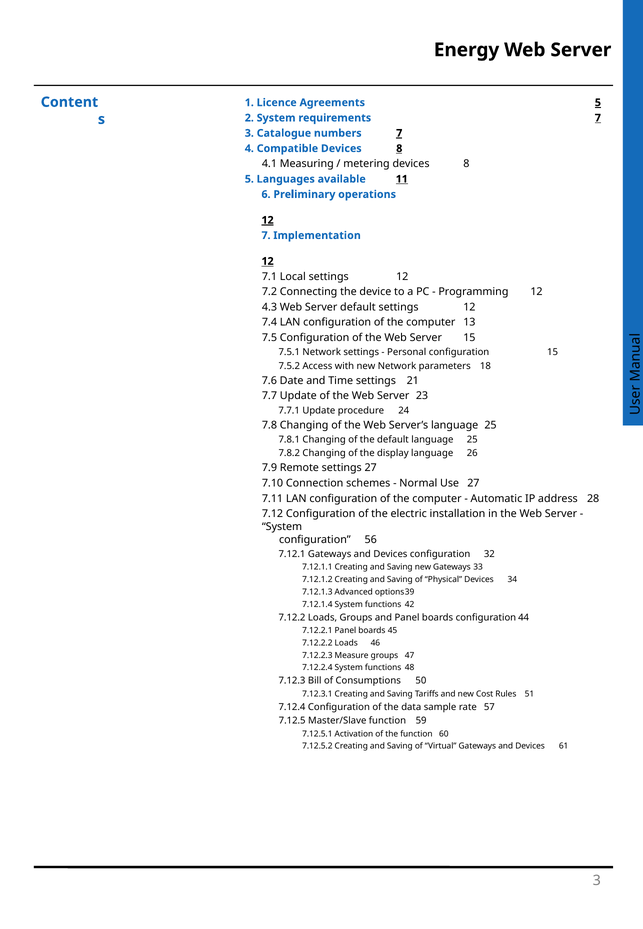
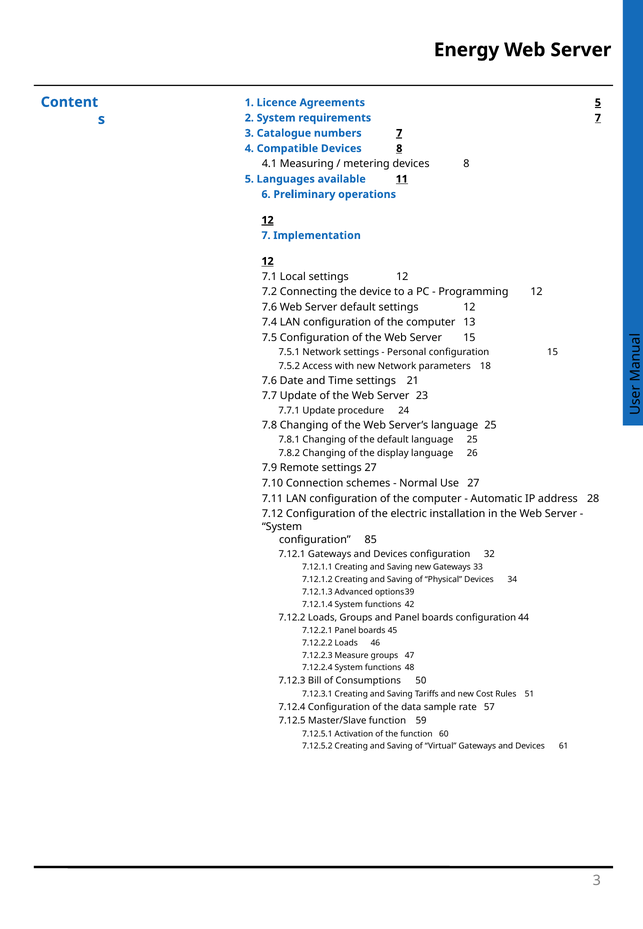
4.3 at (270, 307): 4.3 -> 7.6
56: 56 -> 85
